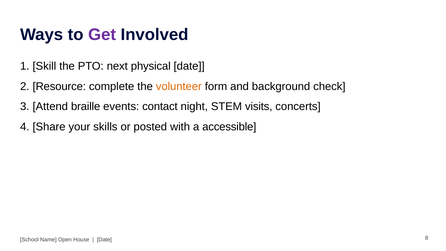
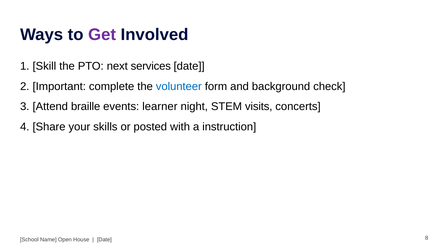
physical: physical -> services
Resource: Resource -> Important
volunteer colour: orange -> blue
contact: contact -> learner
accessible: accessible -> instruction
